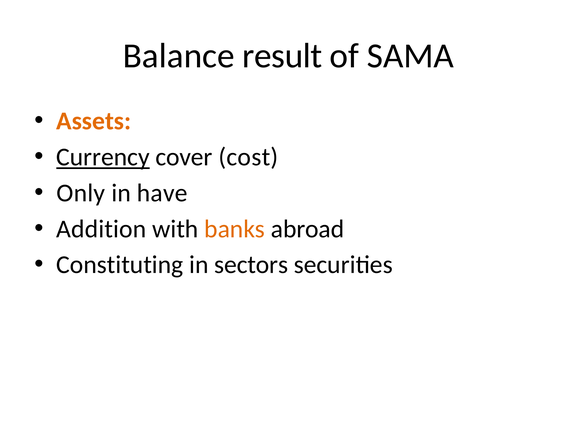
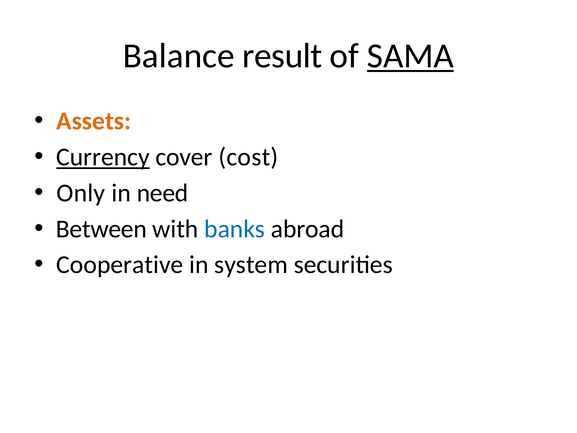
SAMA underline: none -> present
have: have -> need
Addition: Addition -> Between
banks colour: orange -> blue
Constituting: Constituting -> Cooperative
sectors: sectors -> system
